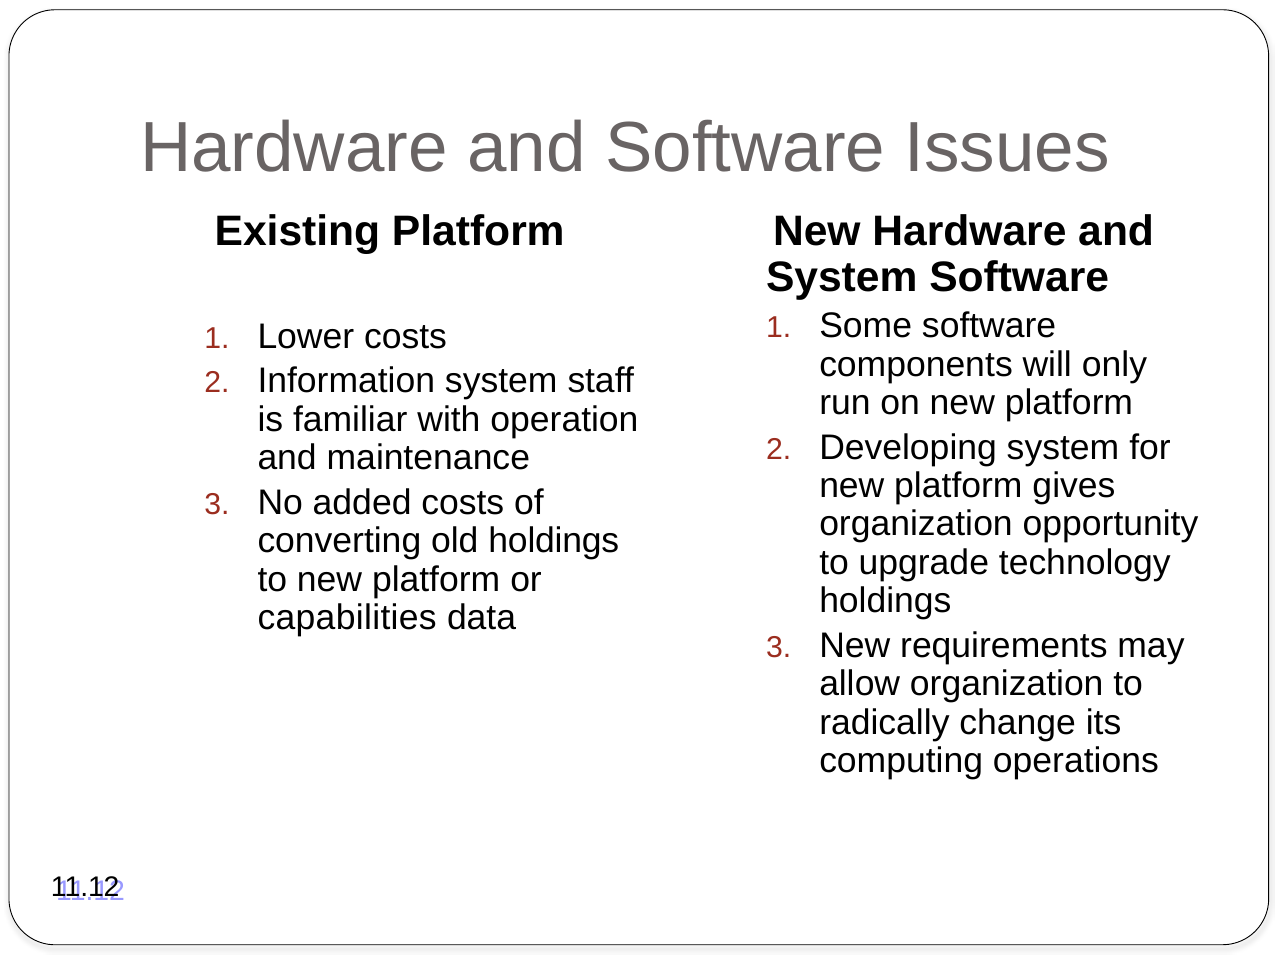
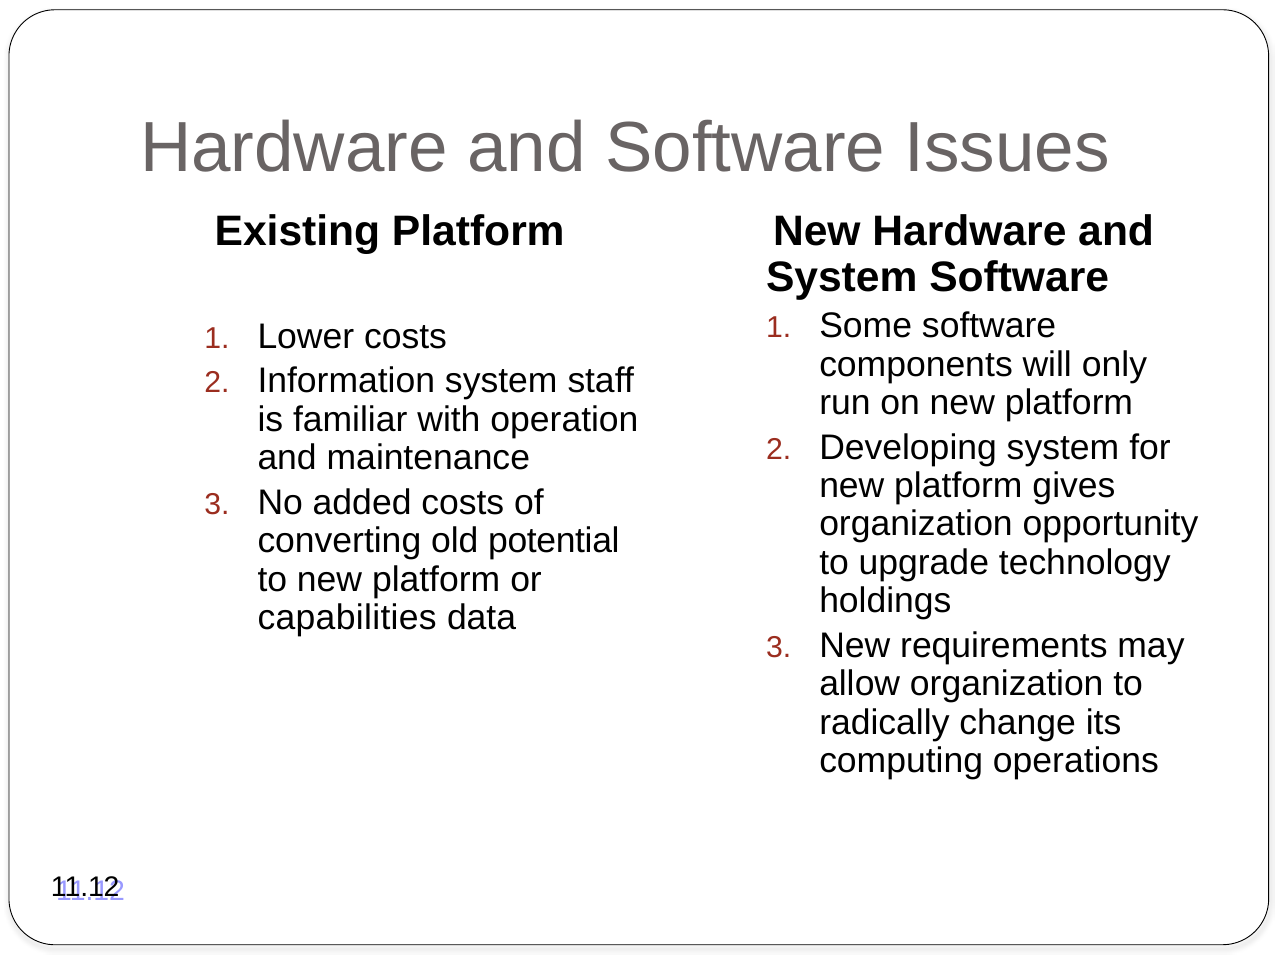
old holdings: holdings -> potential
